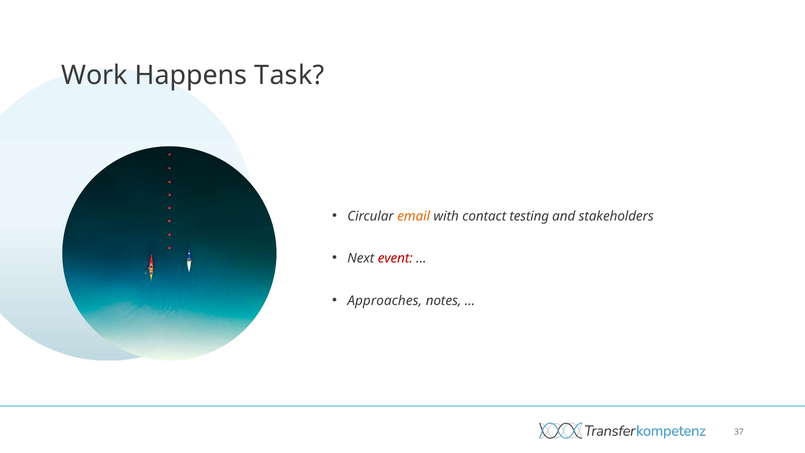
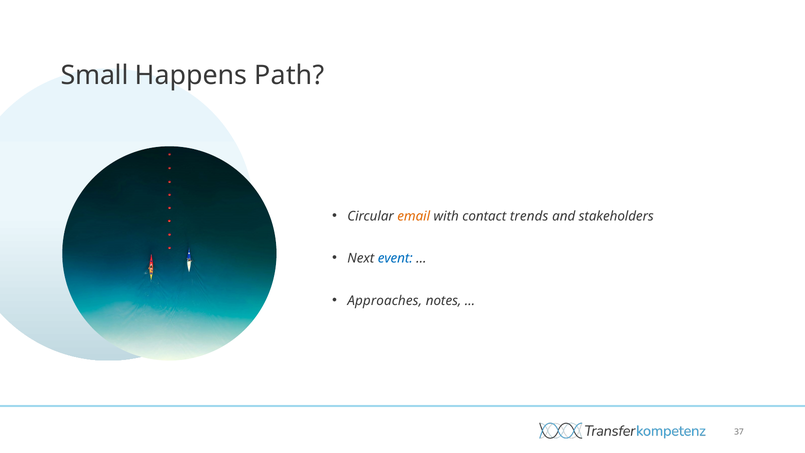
Work: Work -> Small
Task: Task -> Path
testing: testing -> trends
event colour: red -> blue
